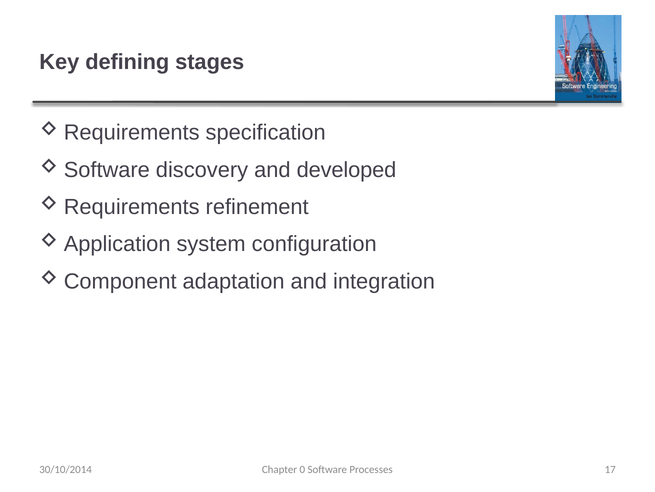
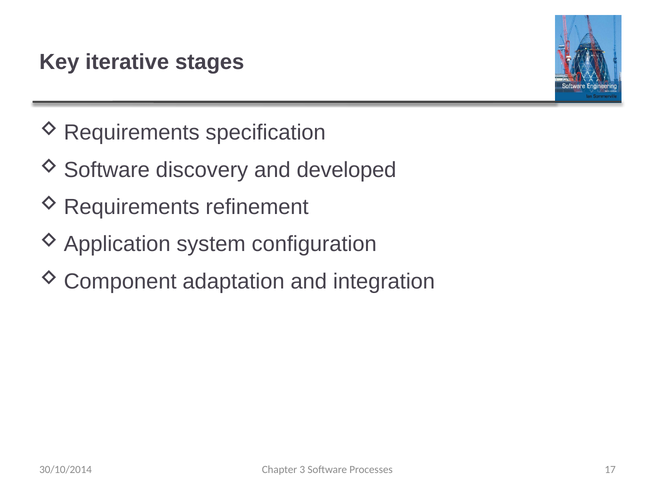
defining: defining -> iterative
0: 0 -> 3
